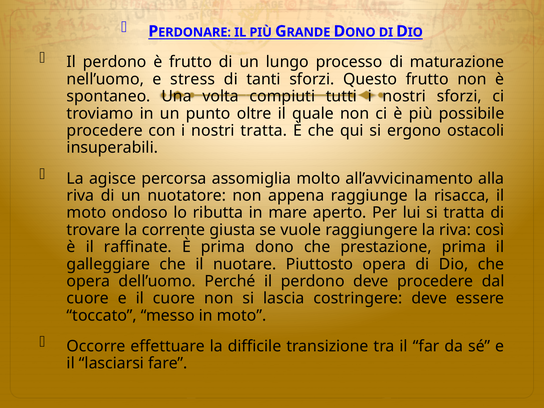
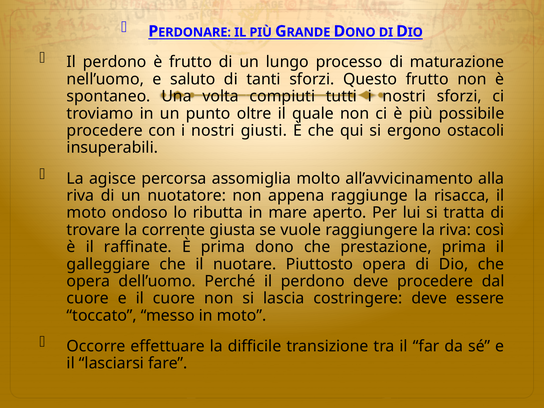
stress: stress -> saluto
nostri tratta: tratta -> giusti
